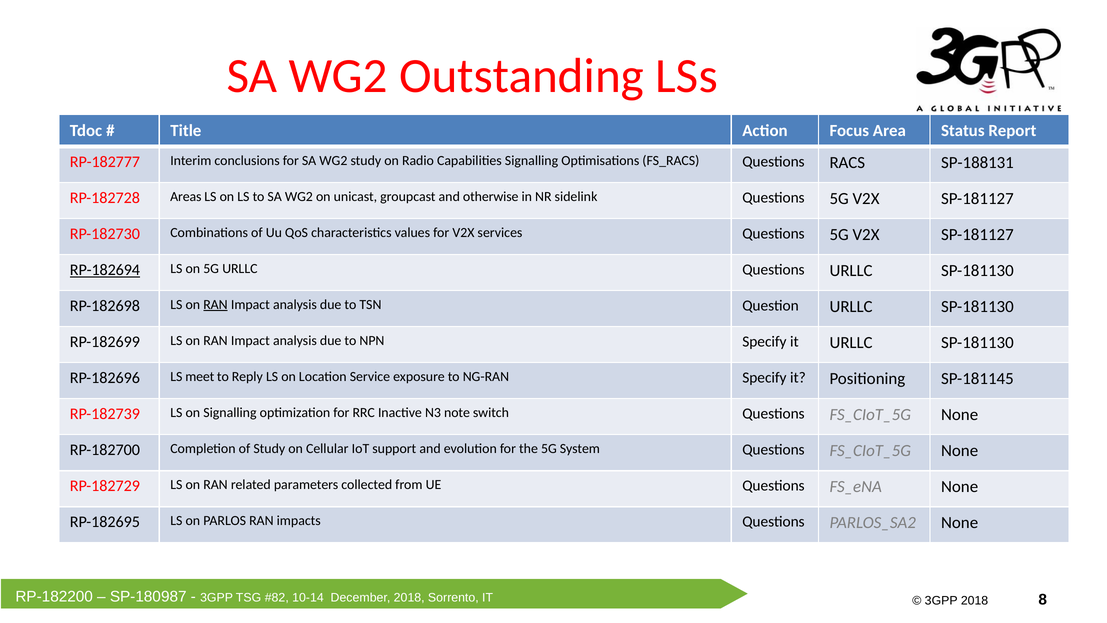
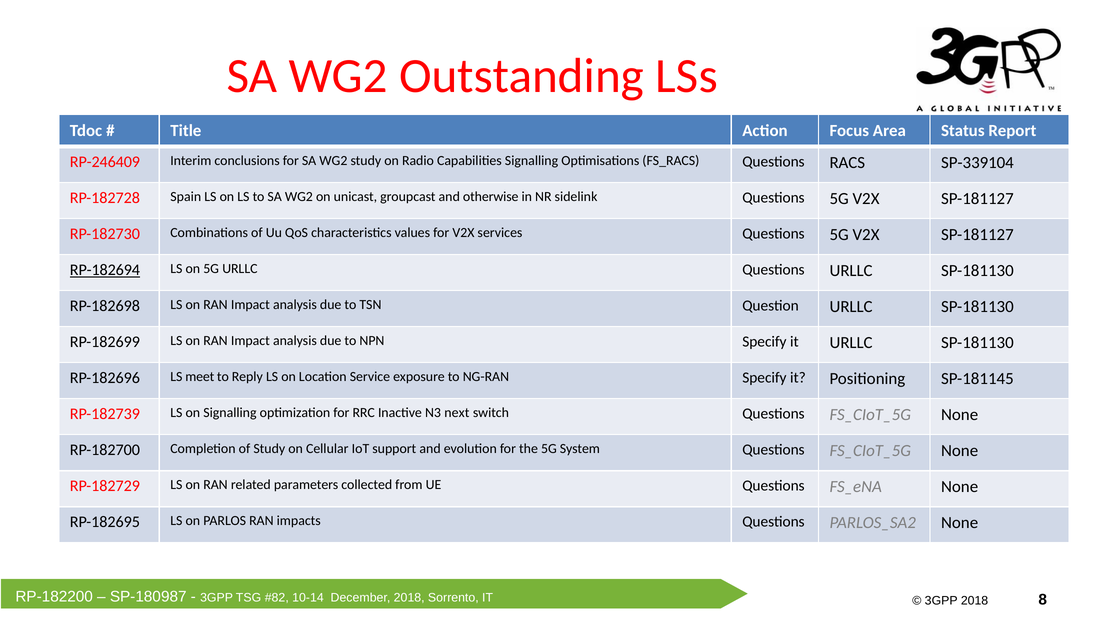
RP-182777: RP-182777 -> RP-246409
SP-188131: SP-188131 -> SP-339104
Areas: Areas -> Spain
RAN at (215, 304) underline: present -> none
note: note -> next
